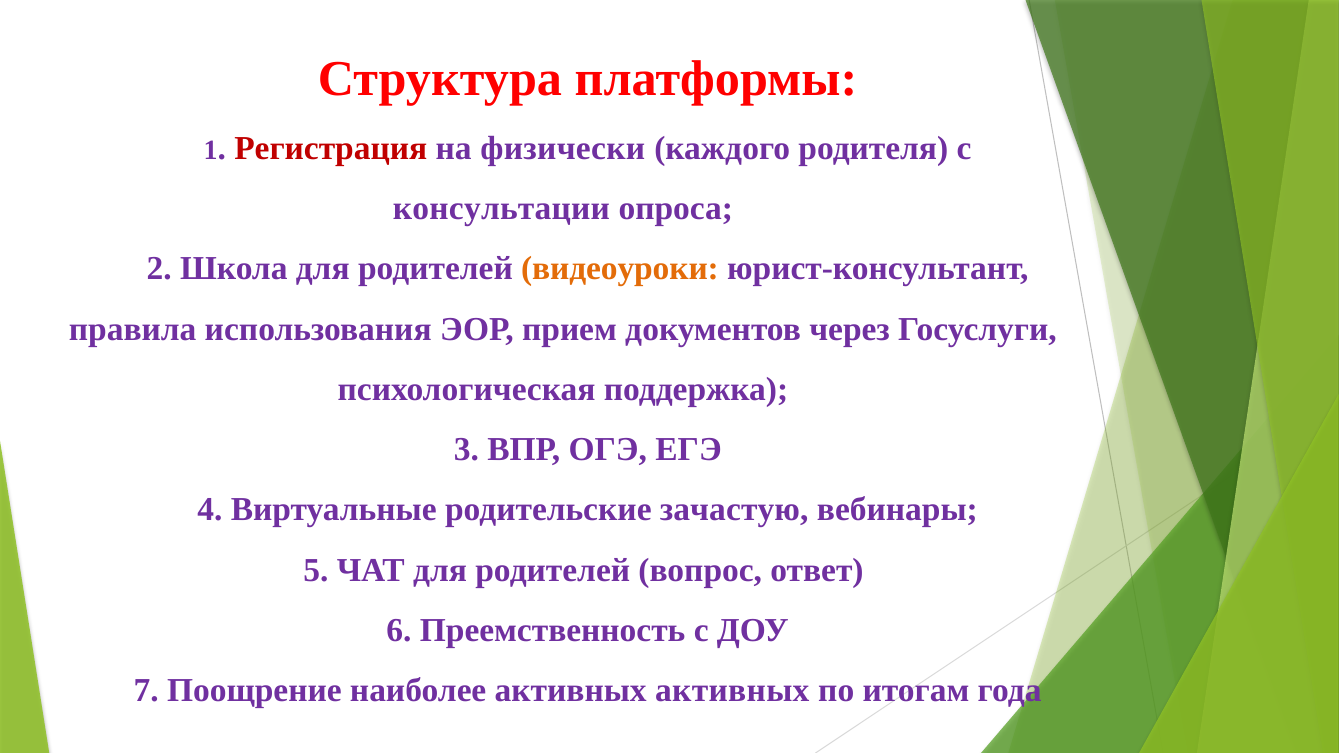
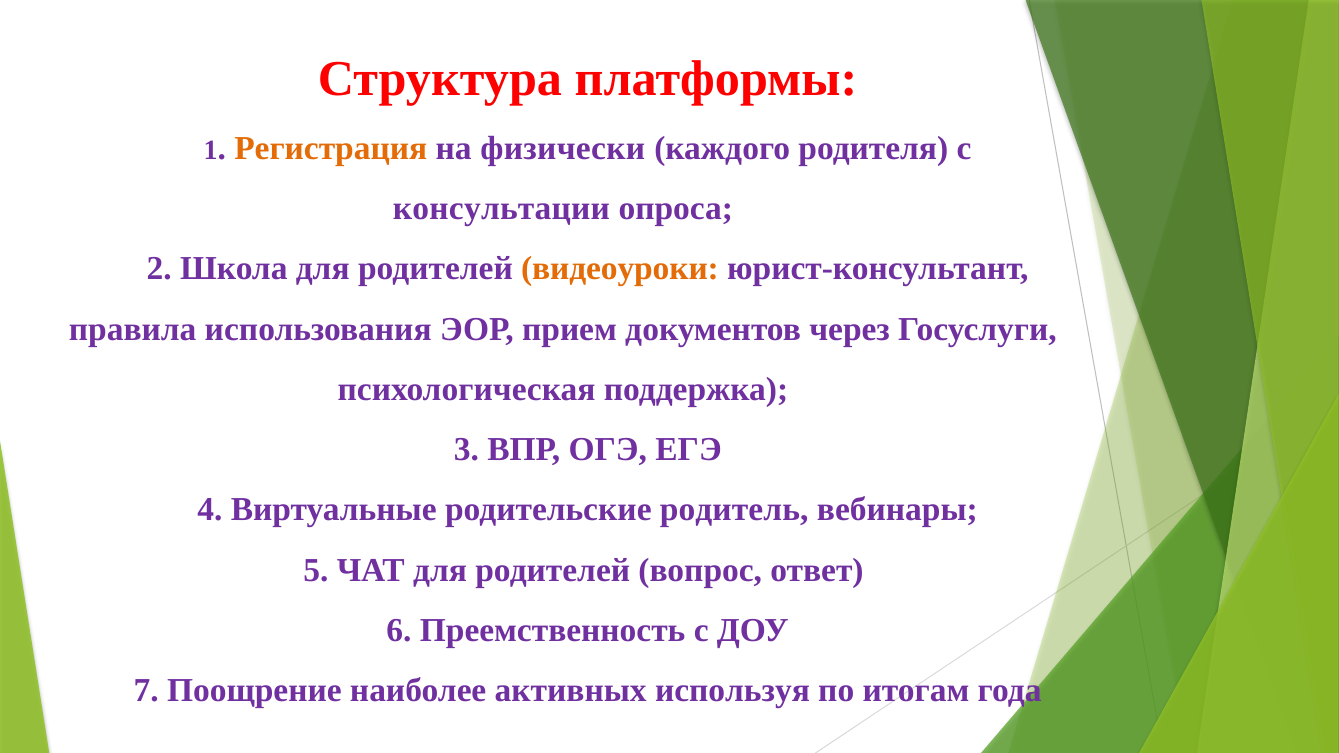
Регистрация colour: red -> orange
зачастую: зачастую -> родитель
активных активных: активных -> используя
